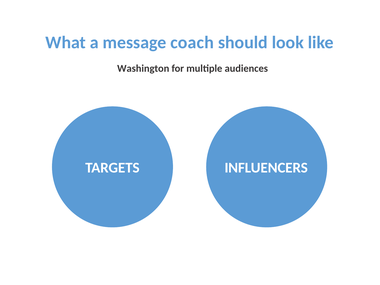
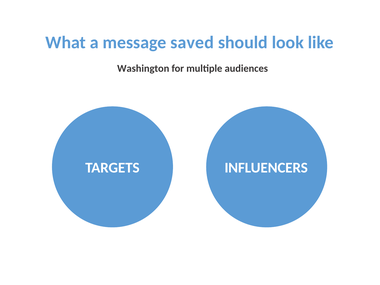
coach: coach -> saved
